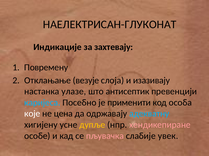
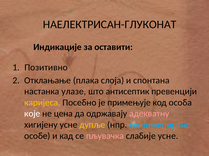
захтевају: захтевају -> оставити
Повремену: Повремену -> Позитивно
везује: везује -> плака
изазивају: изазивају -> спонтана
каријеса colour: light blue -> yellow
применити: применити -> примењује
адекватну colour: light blue -> pink
хендикепиране colour: pink -> light blue
слабије увек: увек -> усне
